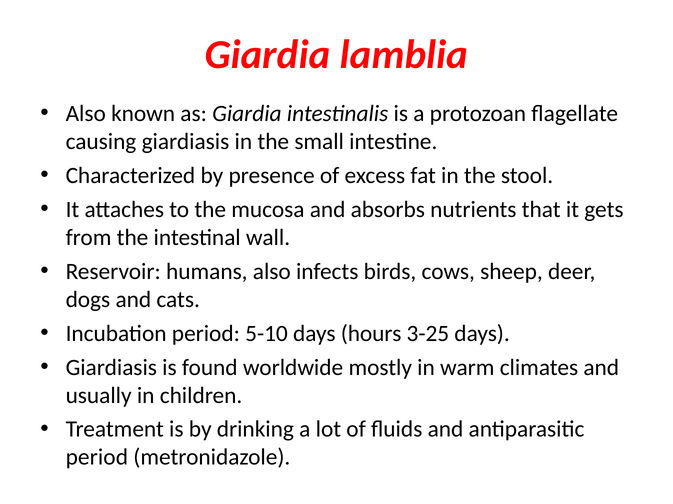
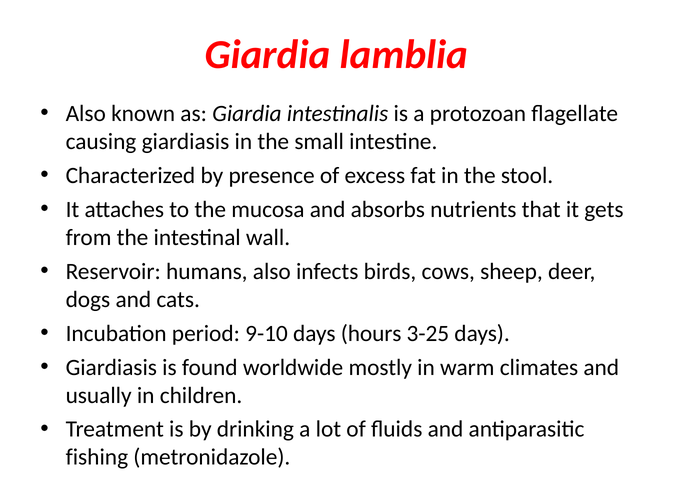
5-10: 5-10 -> 9-10
period at (97, 458): period -> fishing
